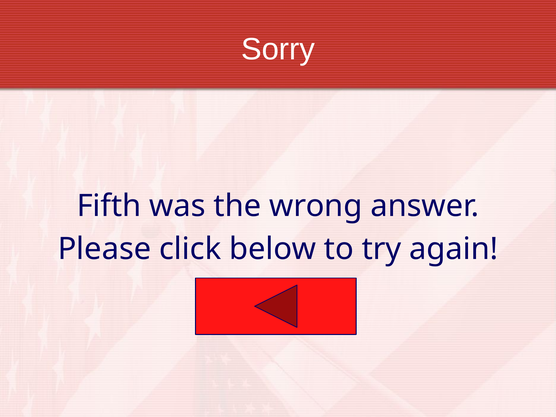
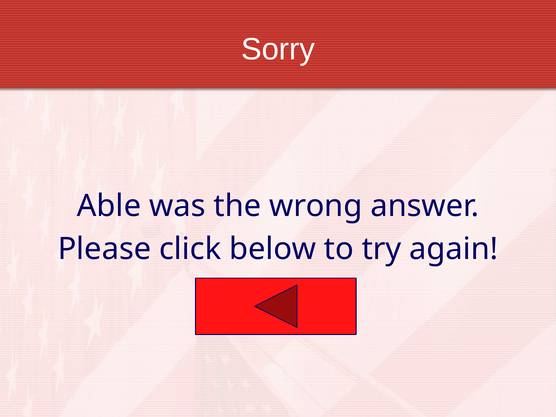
Fifth: Fifth -> Able
